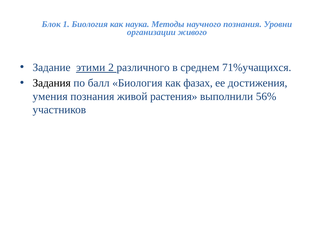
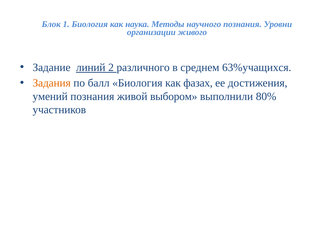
этими: этими -> линий
71%учащихся: 71%учащихся -> 63%учащихся
Задания colour: black -> orange
умения: умения -> умений
растения: растения -> выбором
56%: 56% -> 80%
